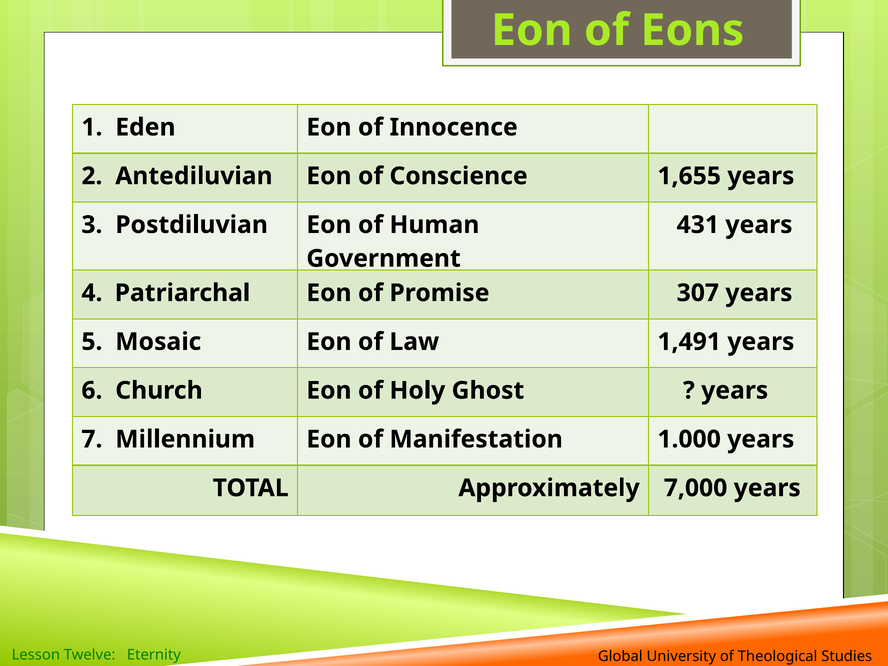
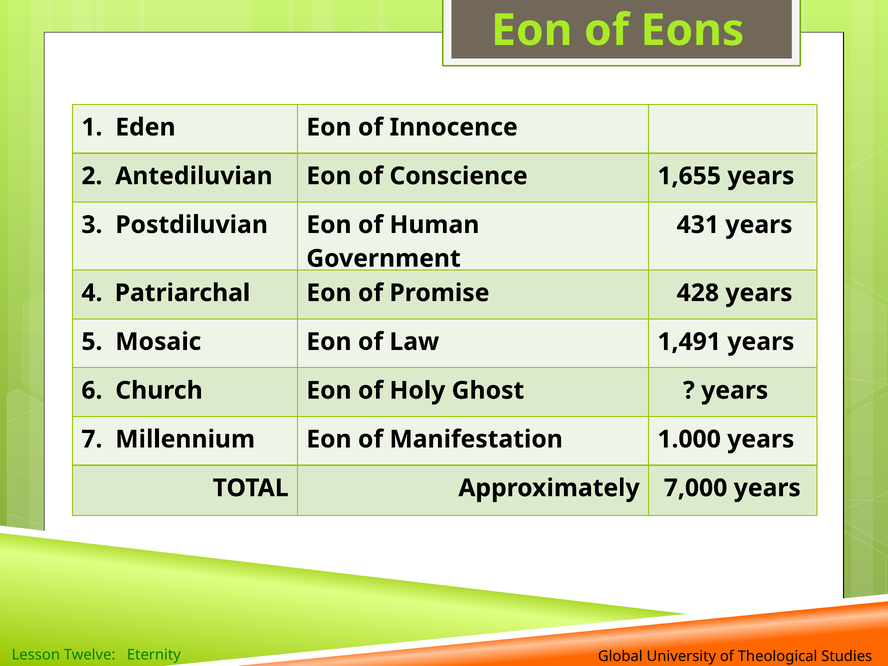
307: 307 -> 428
